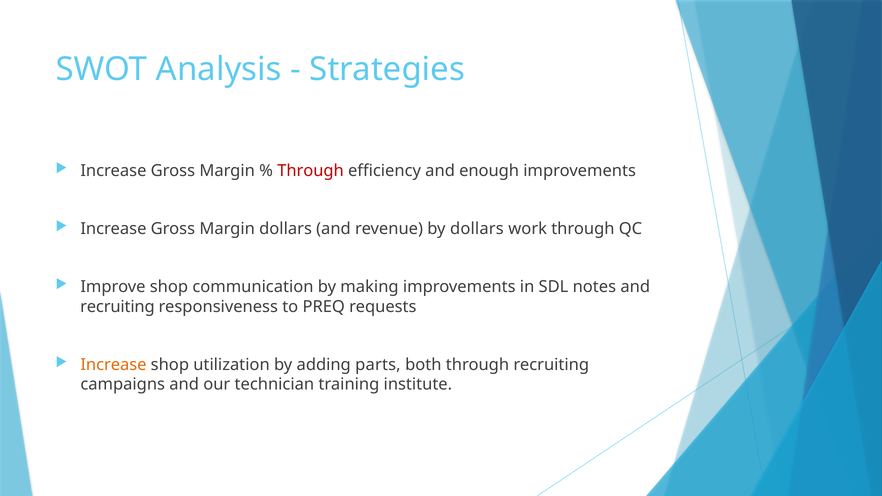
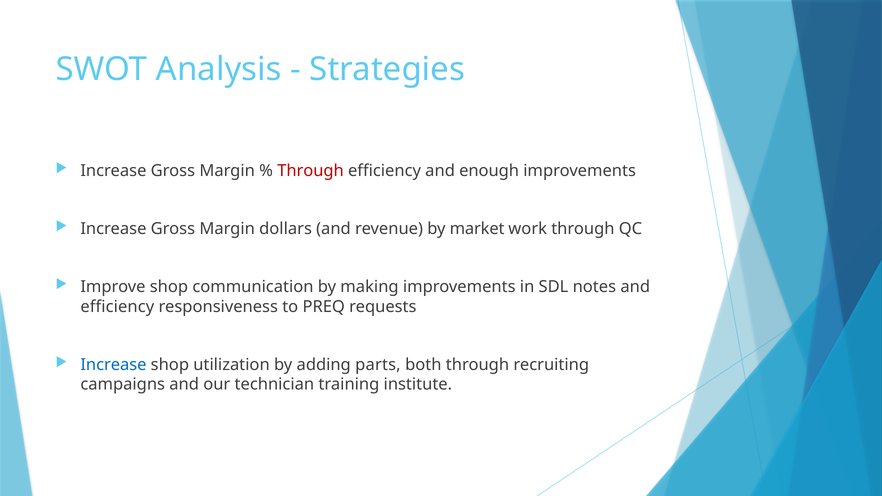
by dollars: dollars -> market
recruiting at (117, 307): recruiting -> efficiency
Increase at (113, 365) colour: orange -> blue
